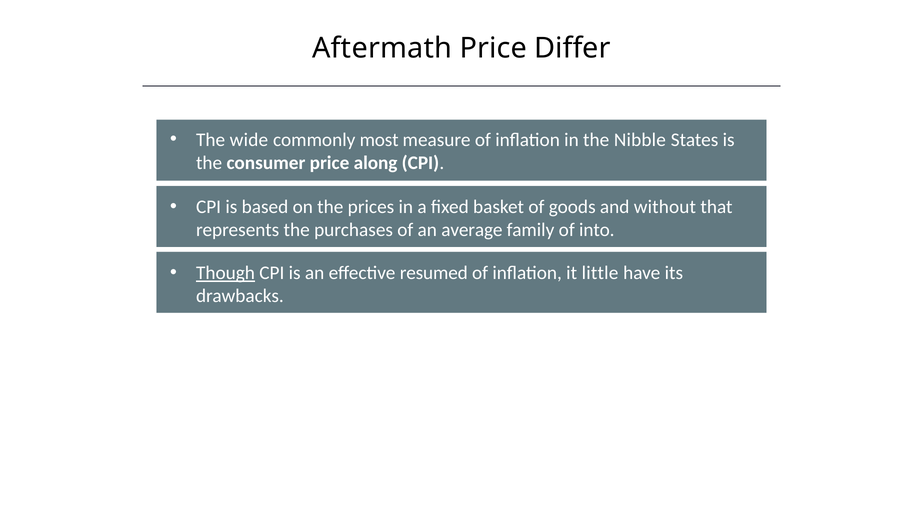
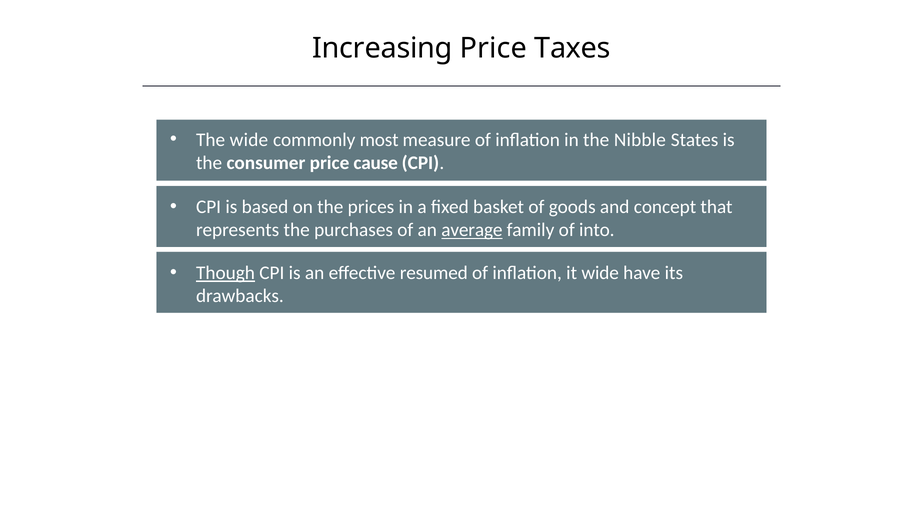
Aftermath: Aftermath -> Increasing
Differ: Differ -> Taxes
along: along -> cause
without: without -> concept
average underline: none -> present
it little: little -> wide
